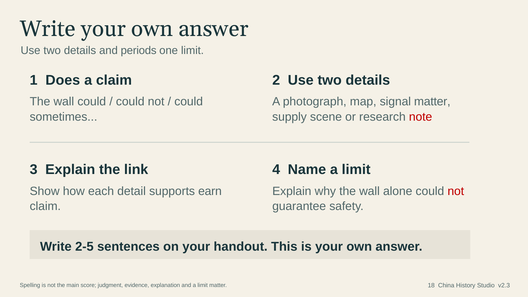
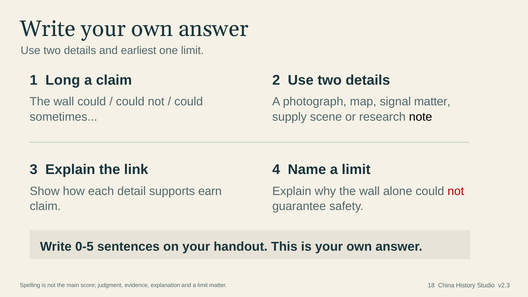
periods: periods -> earliest
Does: Does -> Long
note colour: red -> black
2-5: 2-5 -> 0-5
